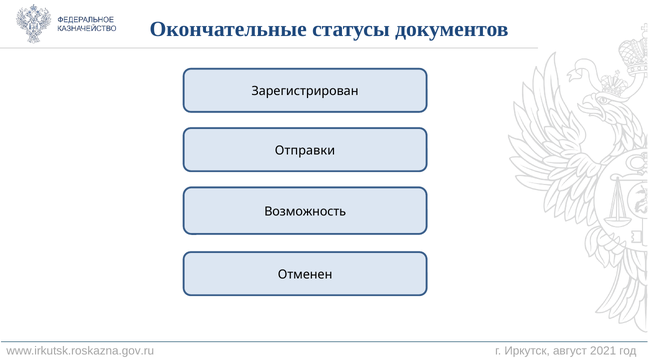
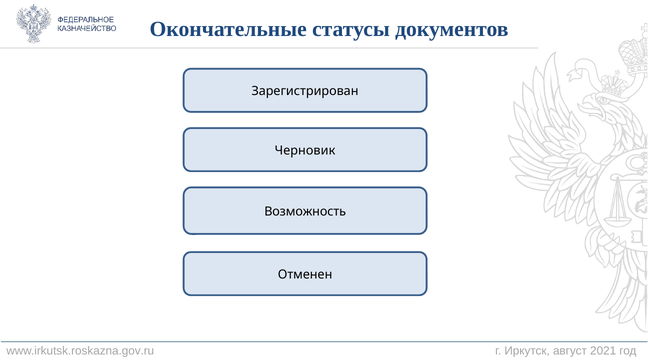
Отправки: Отправки -> Черновик
